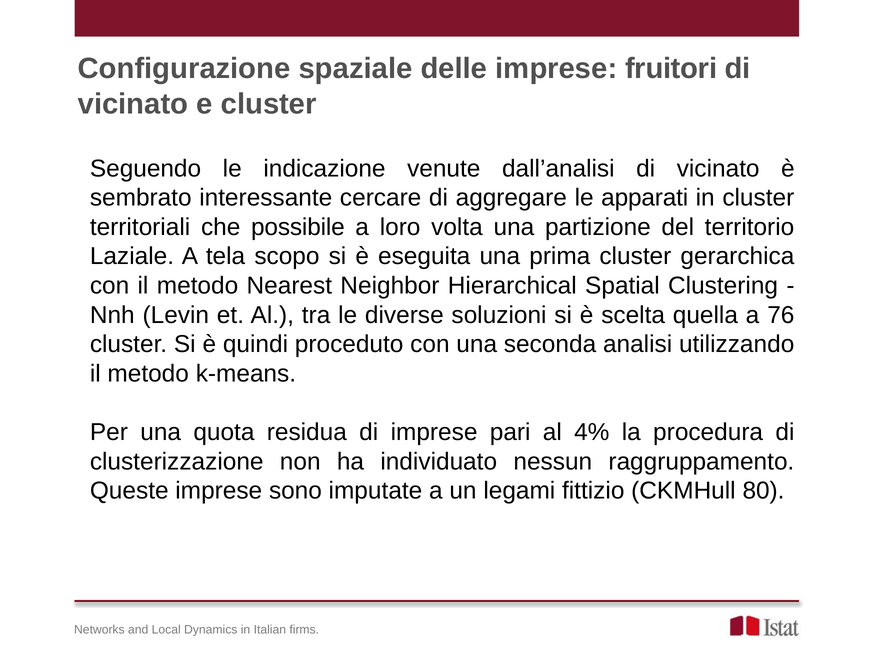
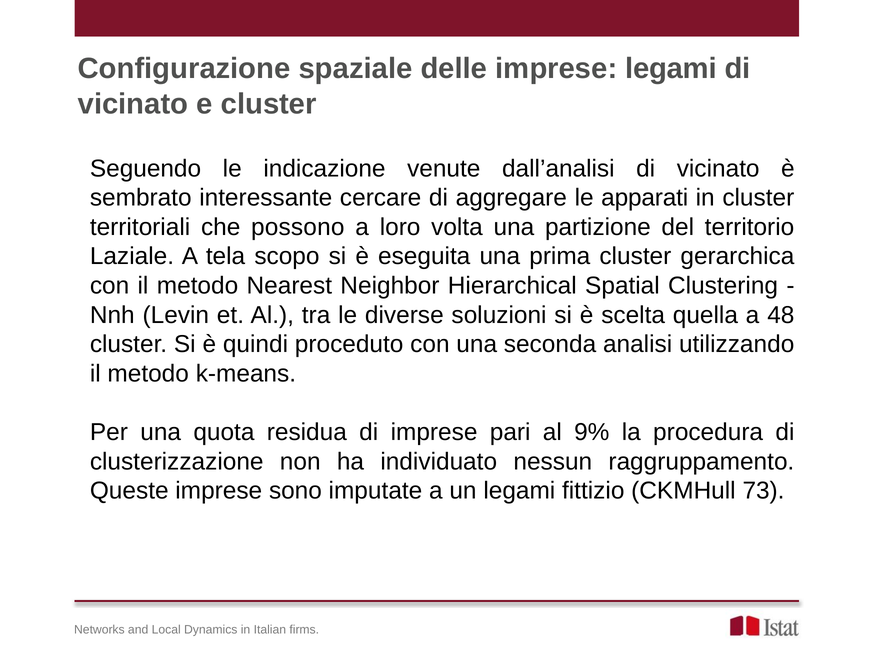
imprese fruitori: fruitori -> legami
possibile: possibile -> possono
76: 76 -> 48
4%: 4% -> 9%
80: 80 -> 73
